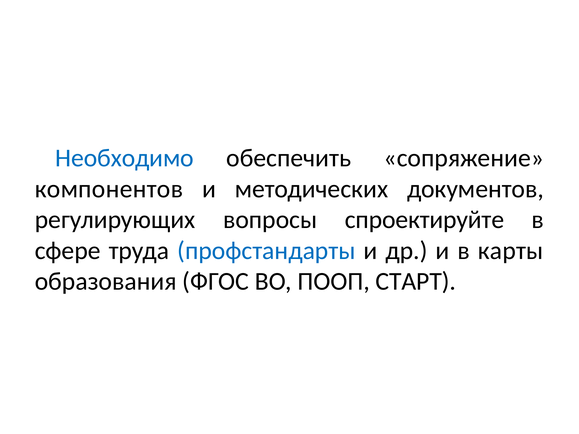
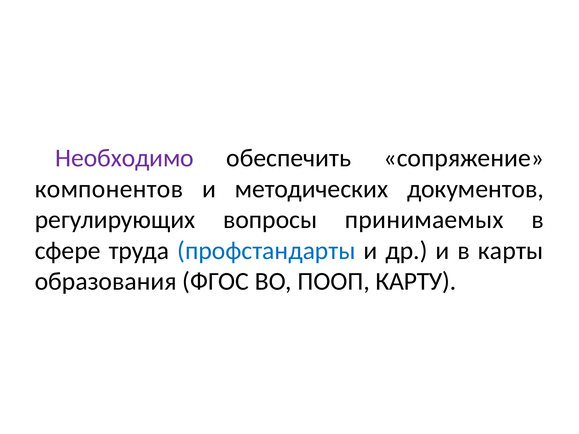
Необходимо colour: blue -> purple
спроектируйте: спроектируйте -> принимаемых
СТАРТ: СТАРТ -> КАРТУ
